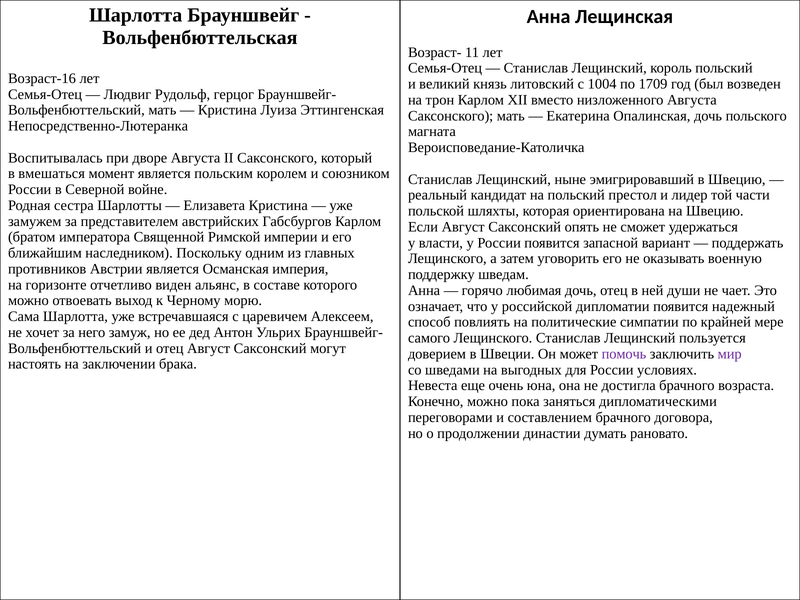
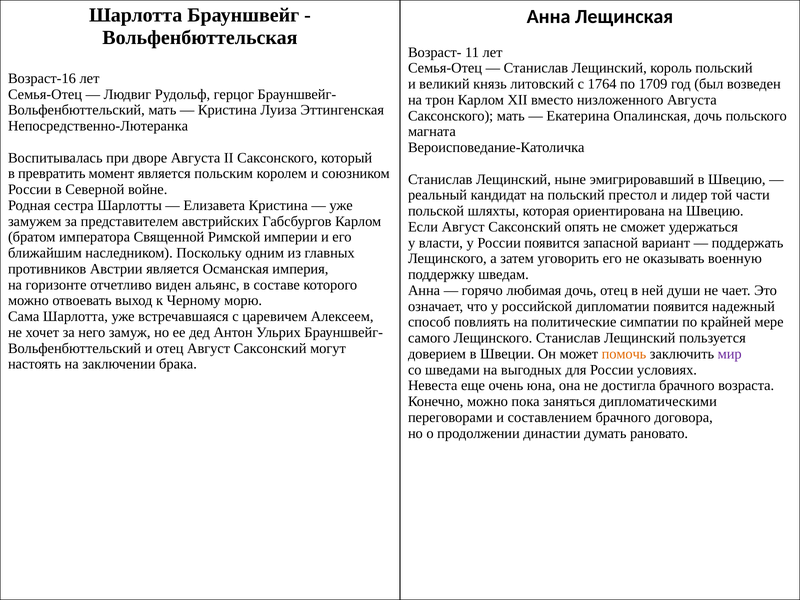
1004: 1004 -> 1764
вмешаться: вмешаться -> превратить
помочь colour: purple -> orange
